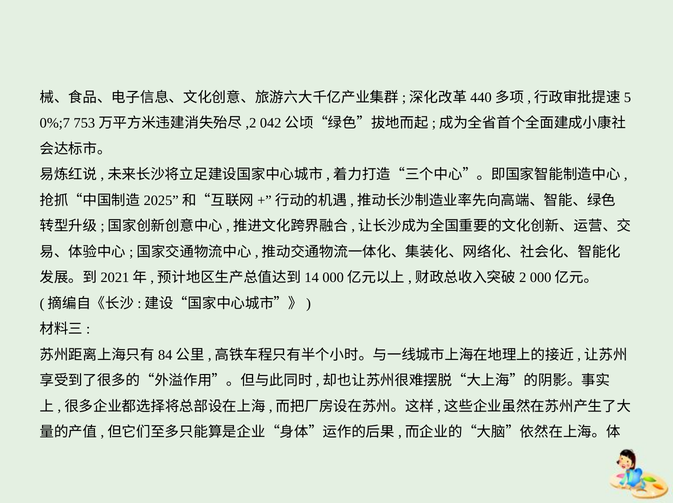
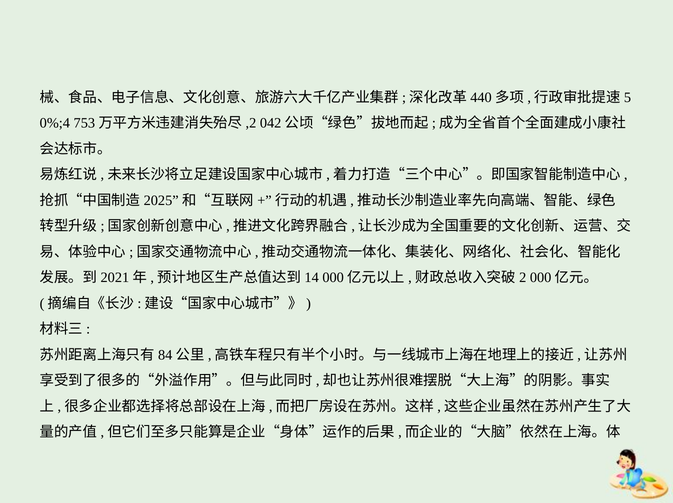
0%;7: 0%;7 -> 0%;4
